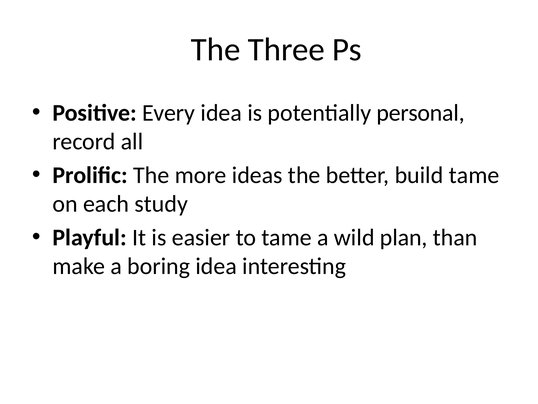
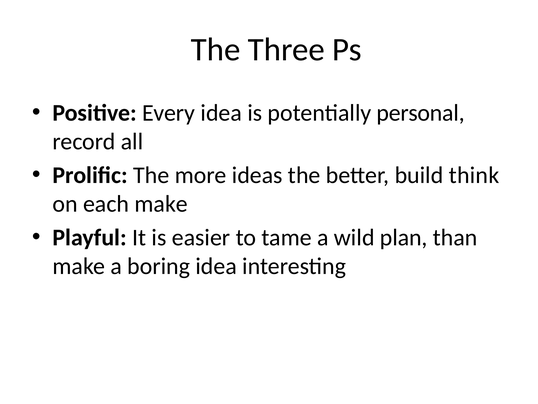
build tame: tame -> think
each study: study -> make
